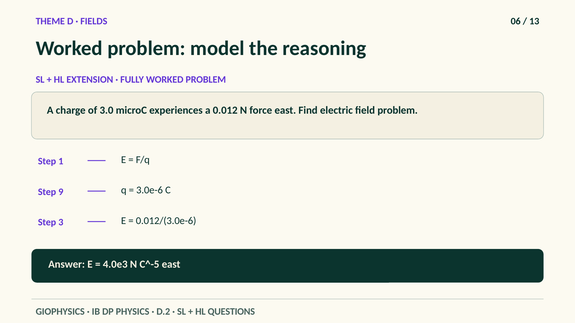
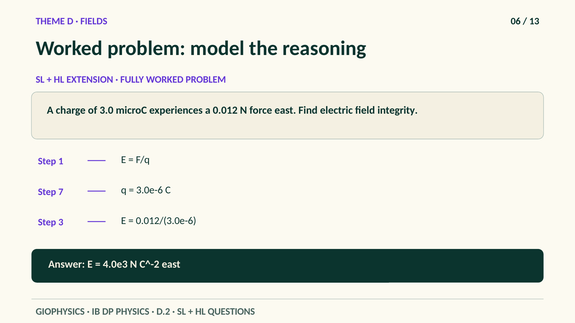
field problem: problem -> integrity
9: 9 -> 7
C^-5: C^-5 -> C^-2
